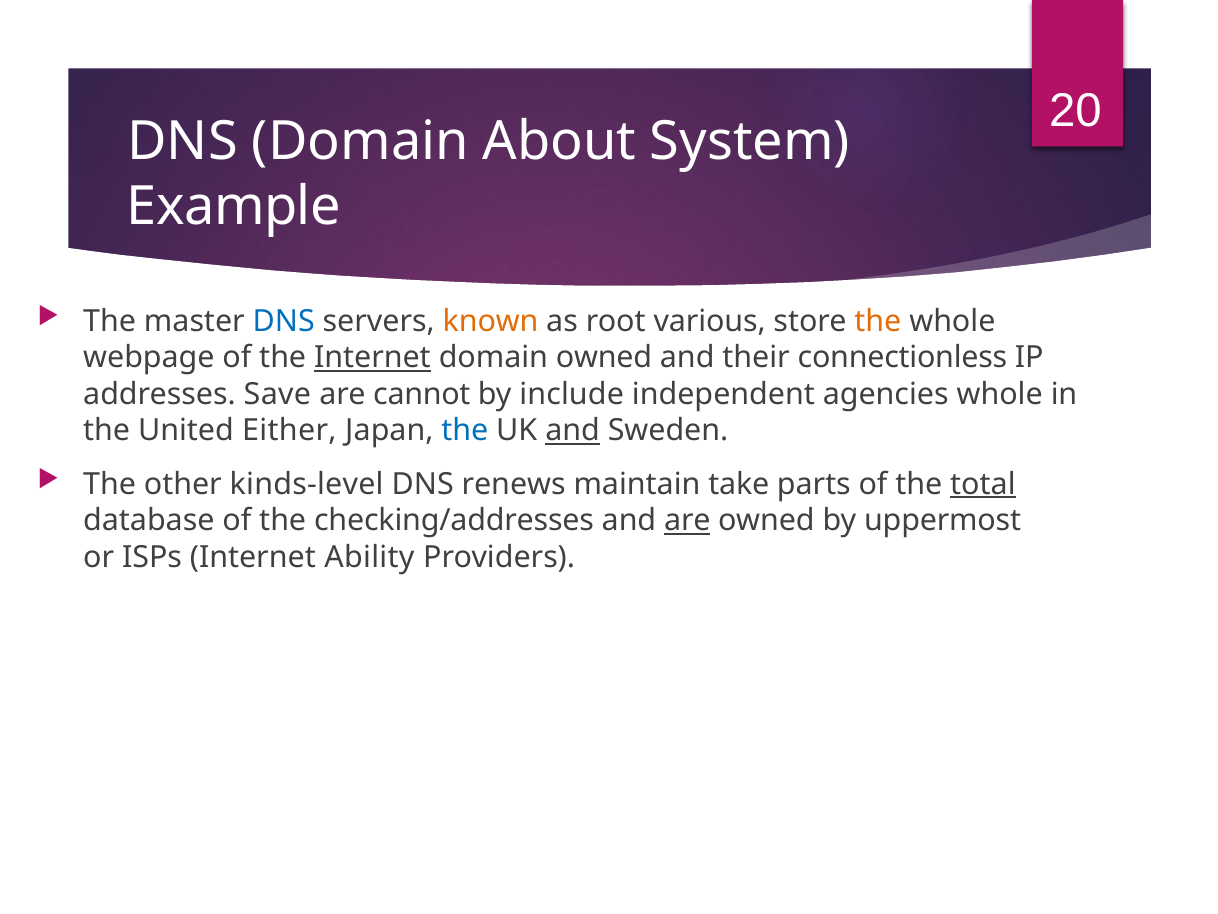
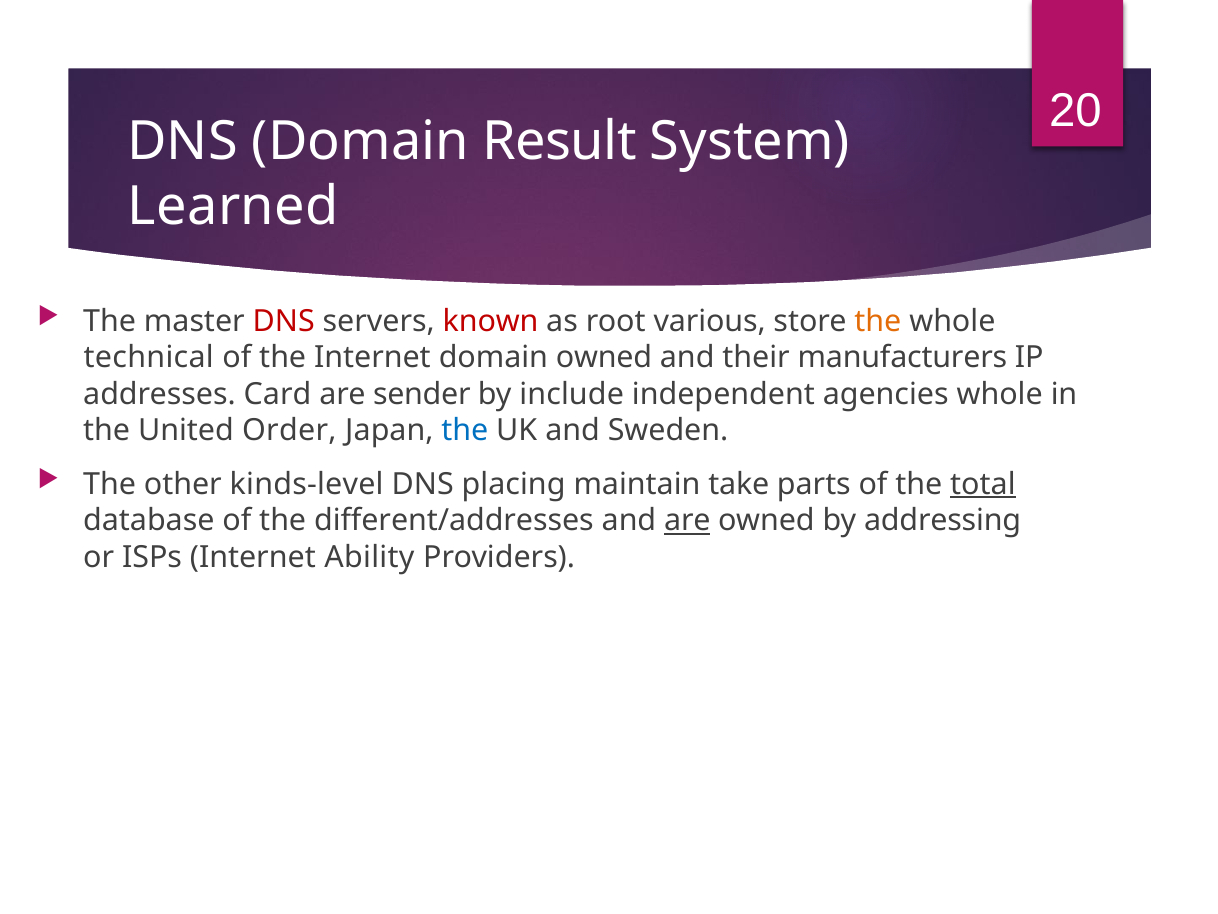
About: About -> Result
Example: Example -> Learned
DNS at (284, 321) colour: blue -> red
known colour: orange -> red
webpage: webpage -> technical
Internet at (372, 357) underline: present -> none
connectionless: connectionless -> manufacturers
Save: Save -> Card
cannot: cannot -> sender
Either: Either -> Order
and at (573, 430) underline: present -> none
renews: renews -> placing
checking/addresses: checking/addresses -> different/addresses
uppermost: uppermost -> addressing
